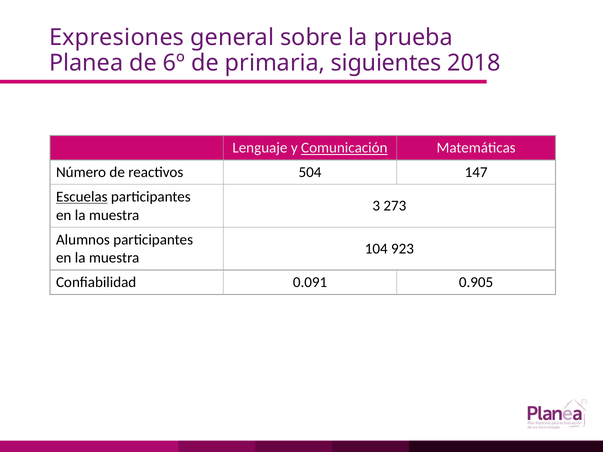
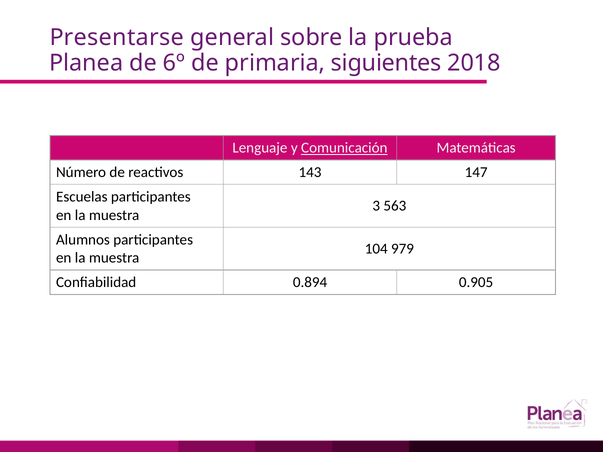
Expresiones: Expresiones -> Presentarse
504: 504 -> 143
Escuelas underline: present -> none
273: 273 -> 563
923: 923 -> 979
0.091: 0.091 -> 0.894
